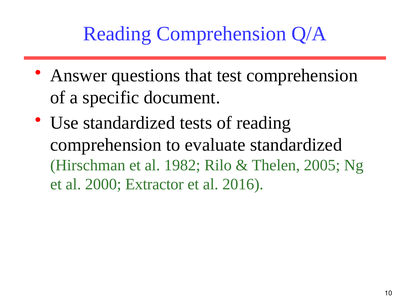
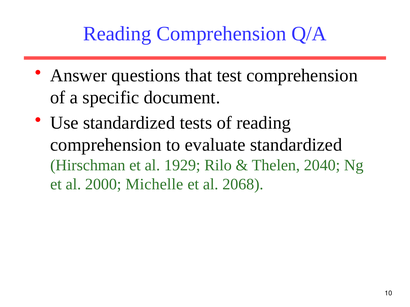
1982: 1982 -> 1929
2005: 2005 -> 2040
Extractor: Extractor -> Michelle
2016: 2016 -> 2068
